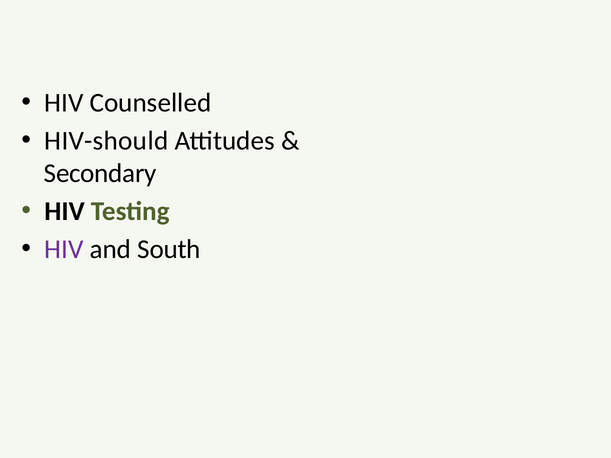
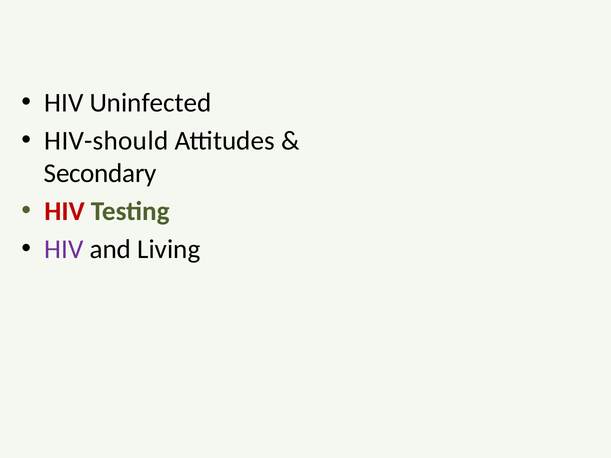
Counselled: Counselled -> Uninfected
HIV at (65, 211) colour: black -> red
South: South -> Living
